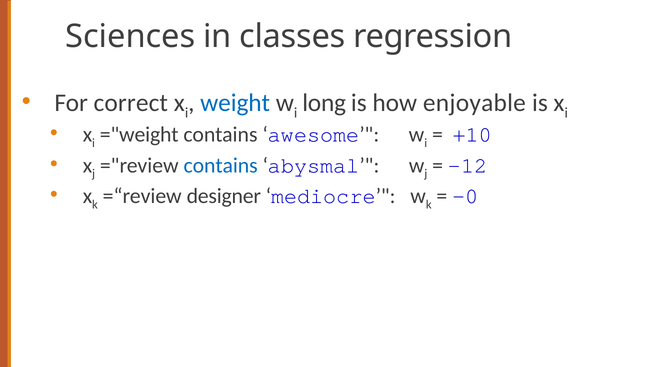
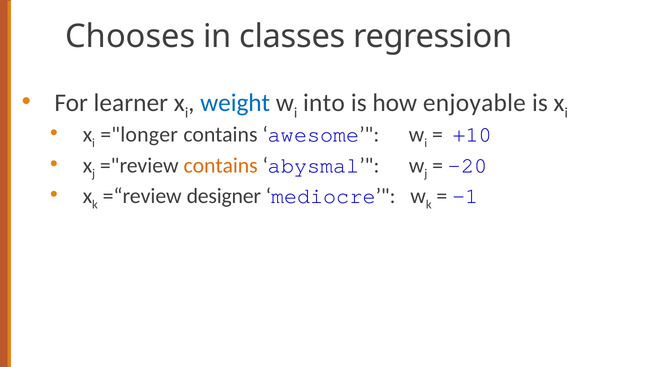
Sciences: Sciences -> Chooses
correct: correct -> learner
long: long -> into
="weight: ="weight -> ="longer
contains at (221, 166) colour: blue -> orange
-12: -12 -> -20
-0: -0 -> -1
